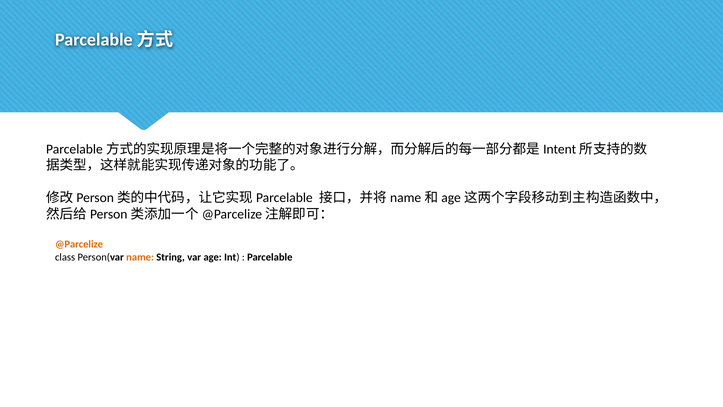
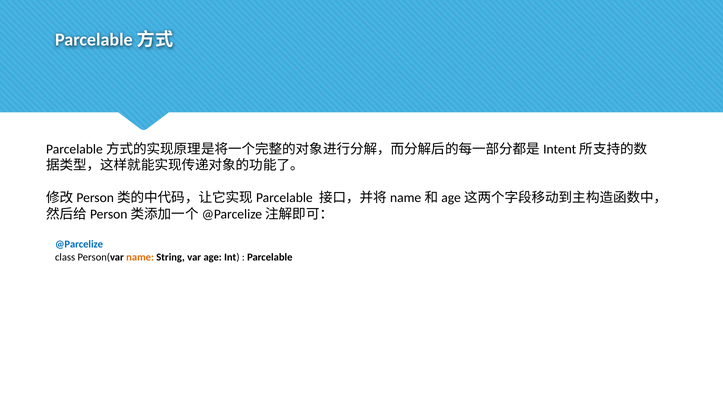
@Parcelize colour: orange -> blue
